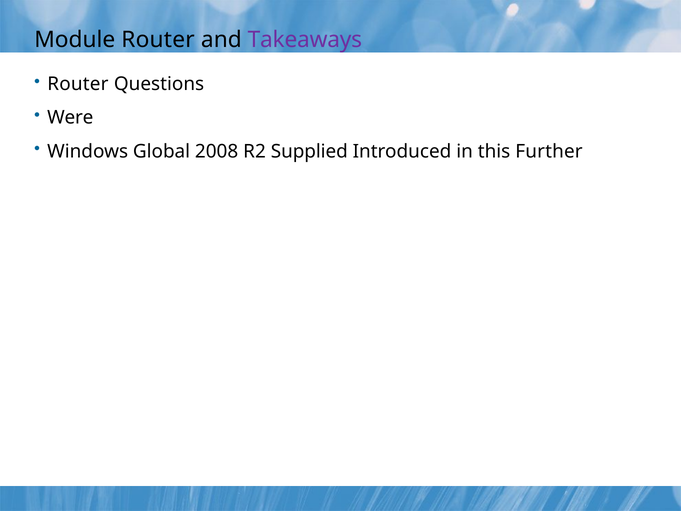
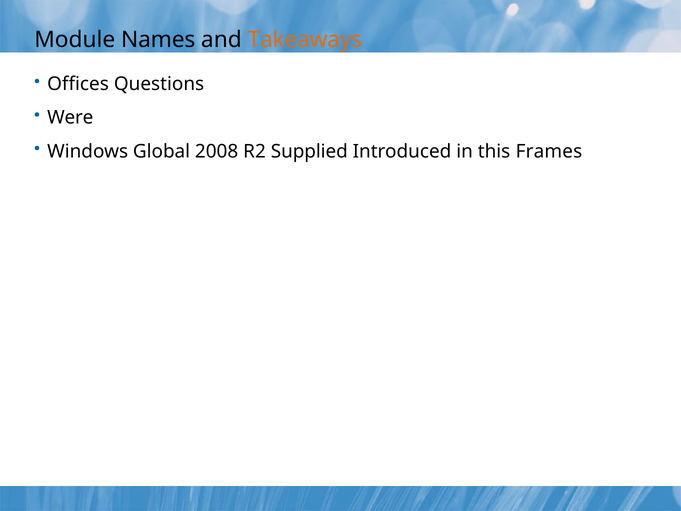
Module Router: Router -> Names
Takeaways colour: purple -> orange
Router at (78, 84): Router -> Offices
Further: Further -> Frames
